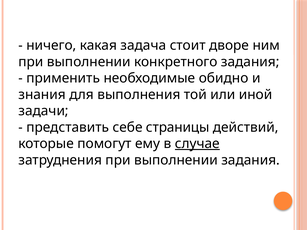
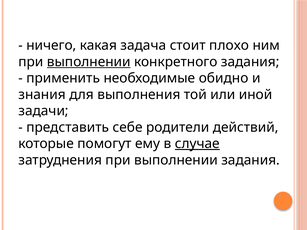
дворе: дворе -> плохо
выполнении at (89, 62) underline: none -> present
страницы: страницы -> родители
